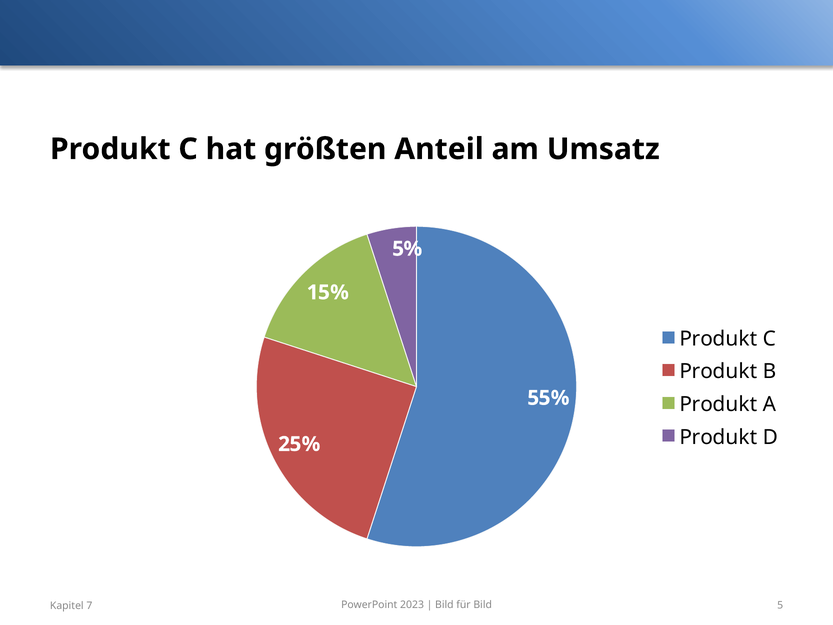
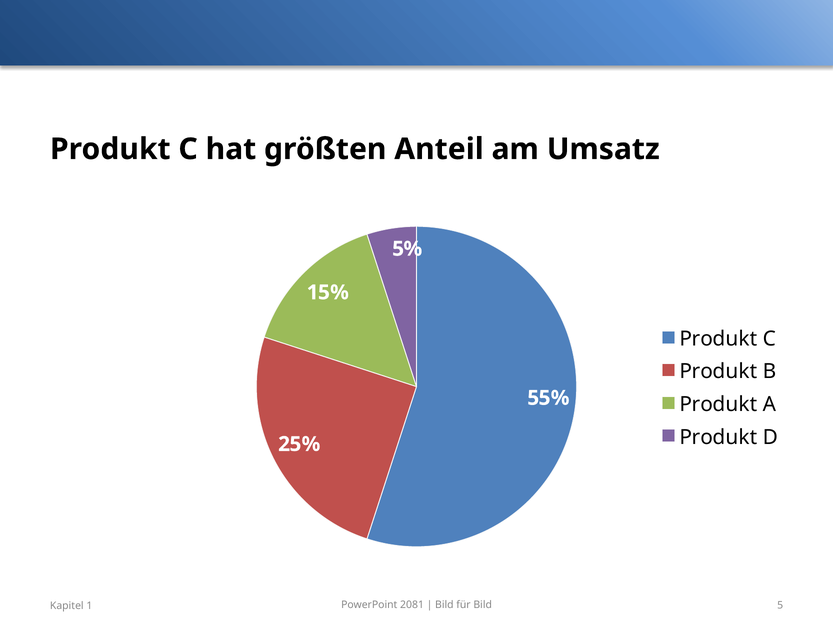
2023: 2023 -> 2081
7: 7 -> 1
